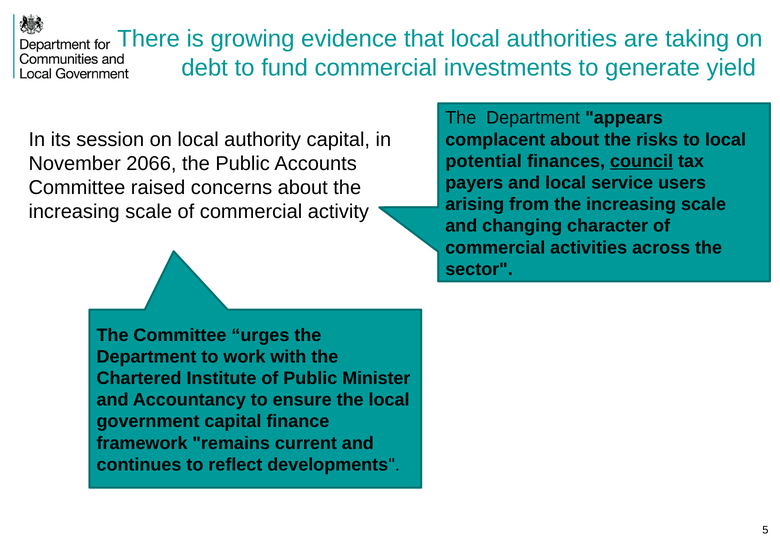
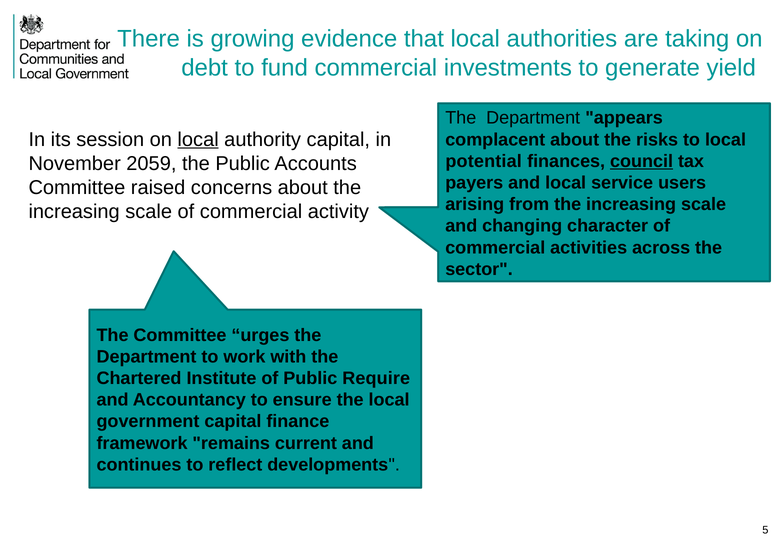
local at (198, 139) underline: none -> present
2066: 2066 -> 2059
Minister: Minister -> Require
